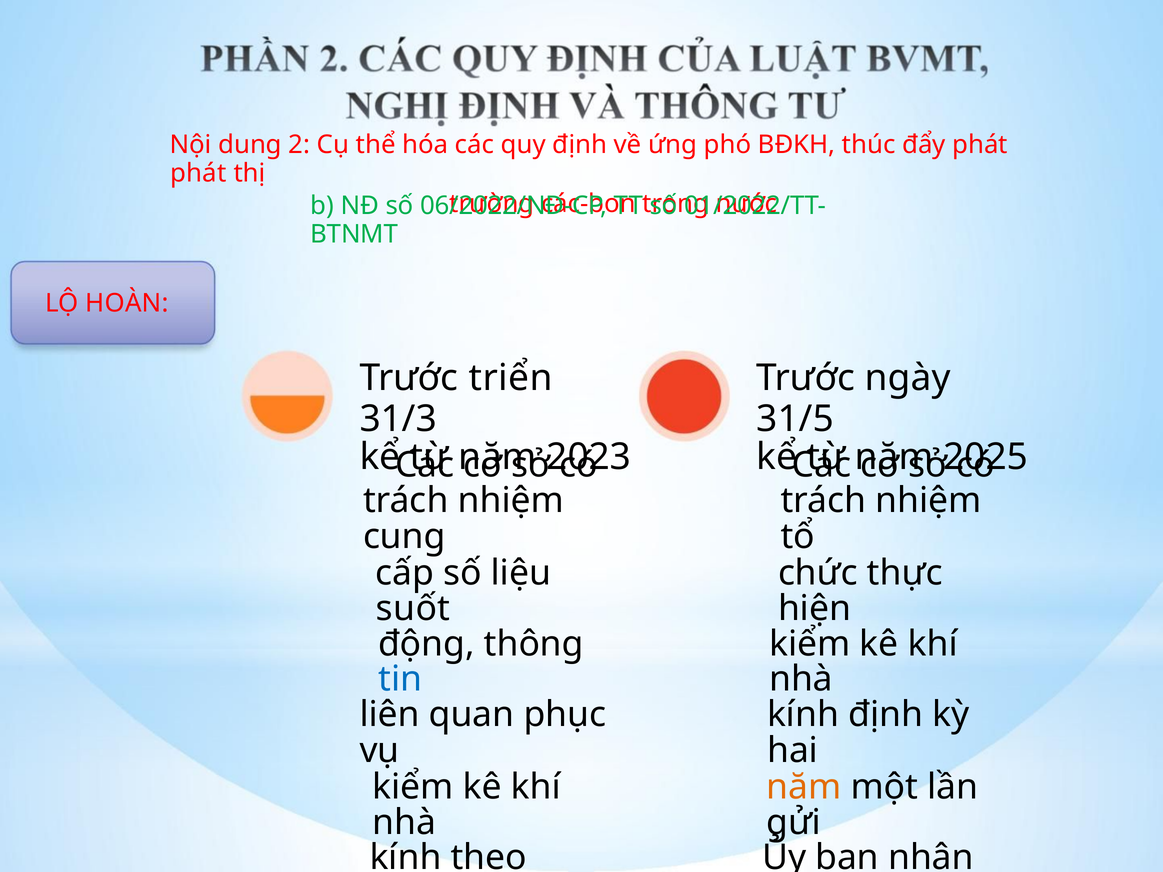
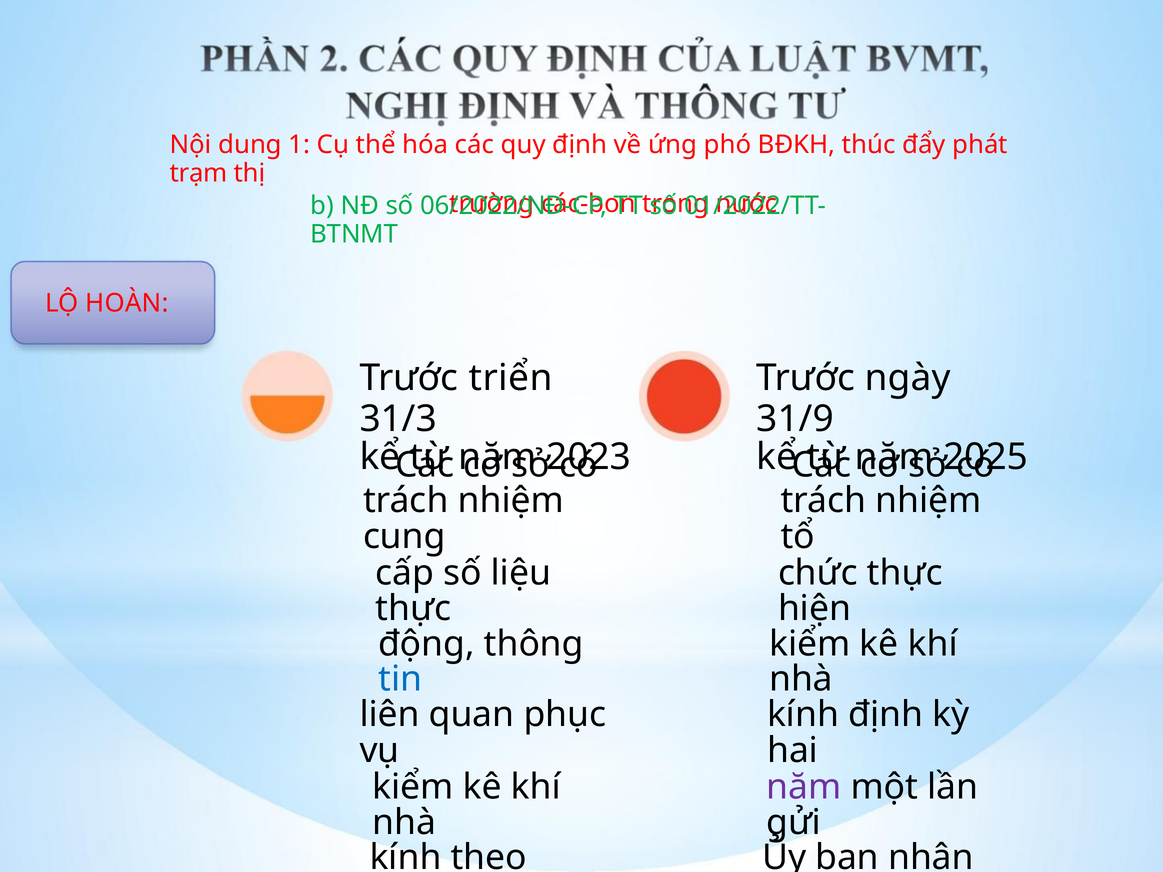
2: 2 -> 1
phát at (198, 173): phát -> trạm
31/5: 31/5 -> 31/9
suốt at (413, 609): suốt -> thực
năm at (804, 787) colour: orange -> purple
